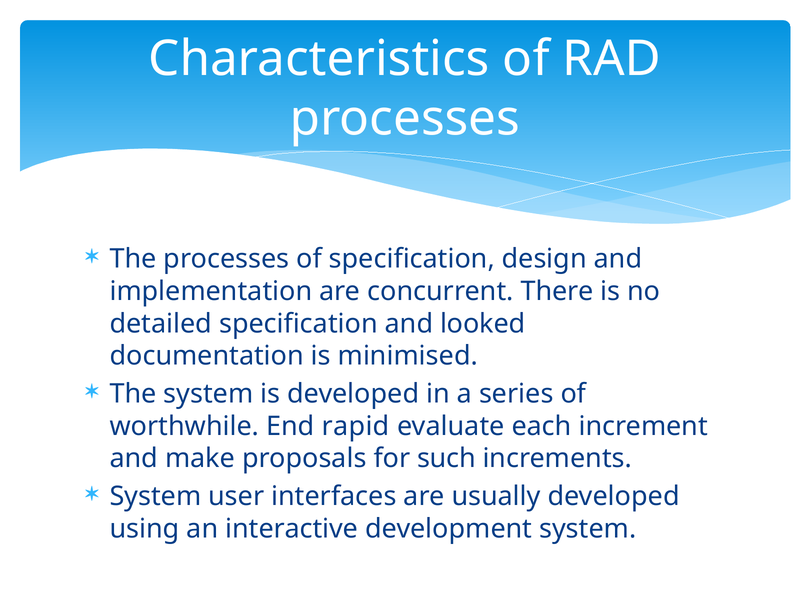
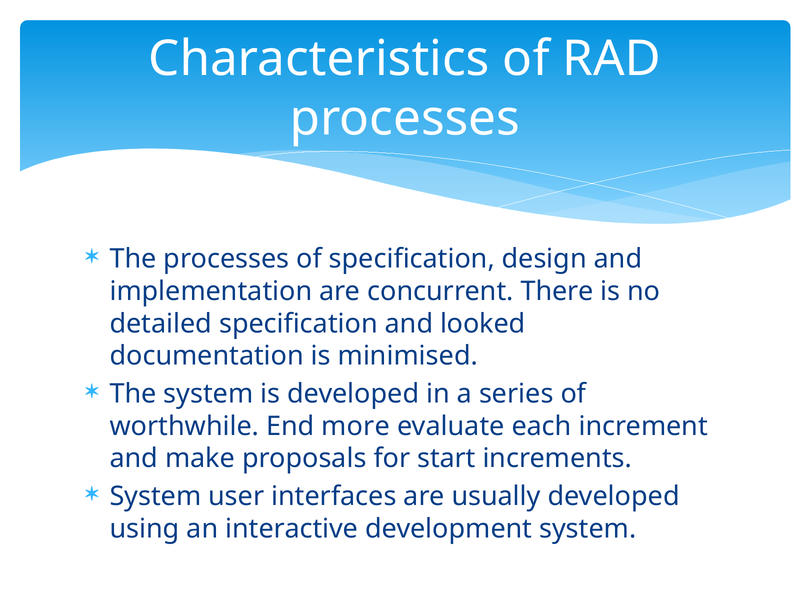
rapid: rapid -> more
such: such -> start
